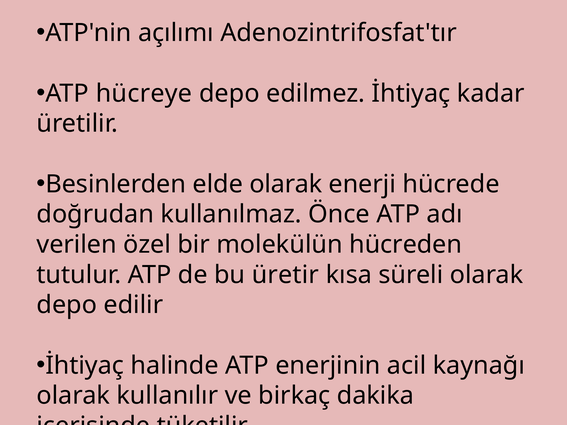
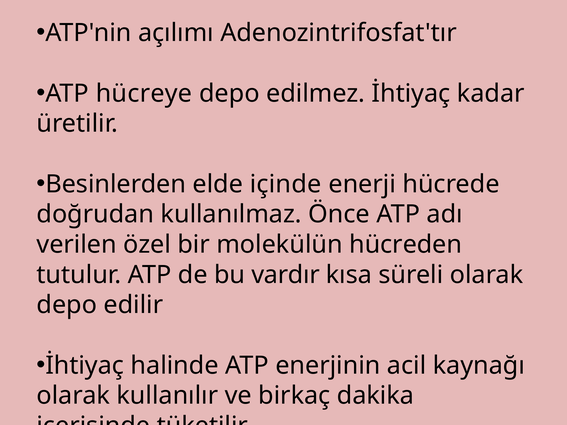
elde olarak: olarak -> içinde
üretir: üretir -> vardır
